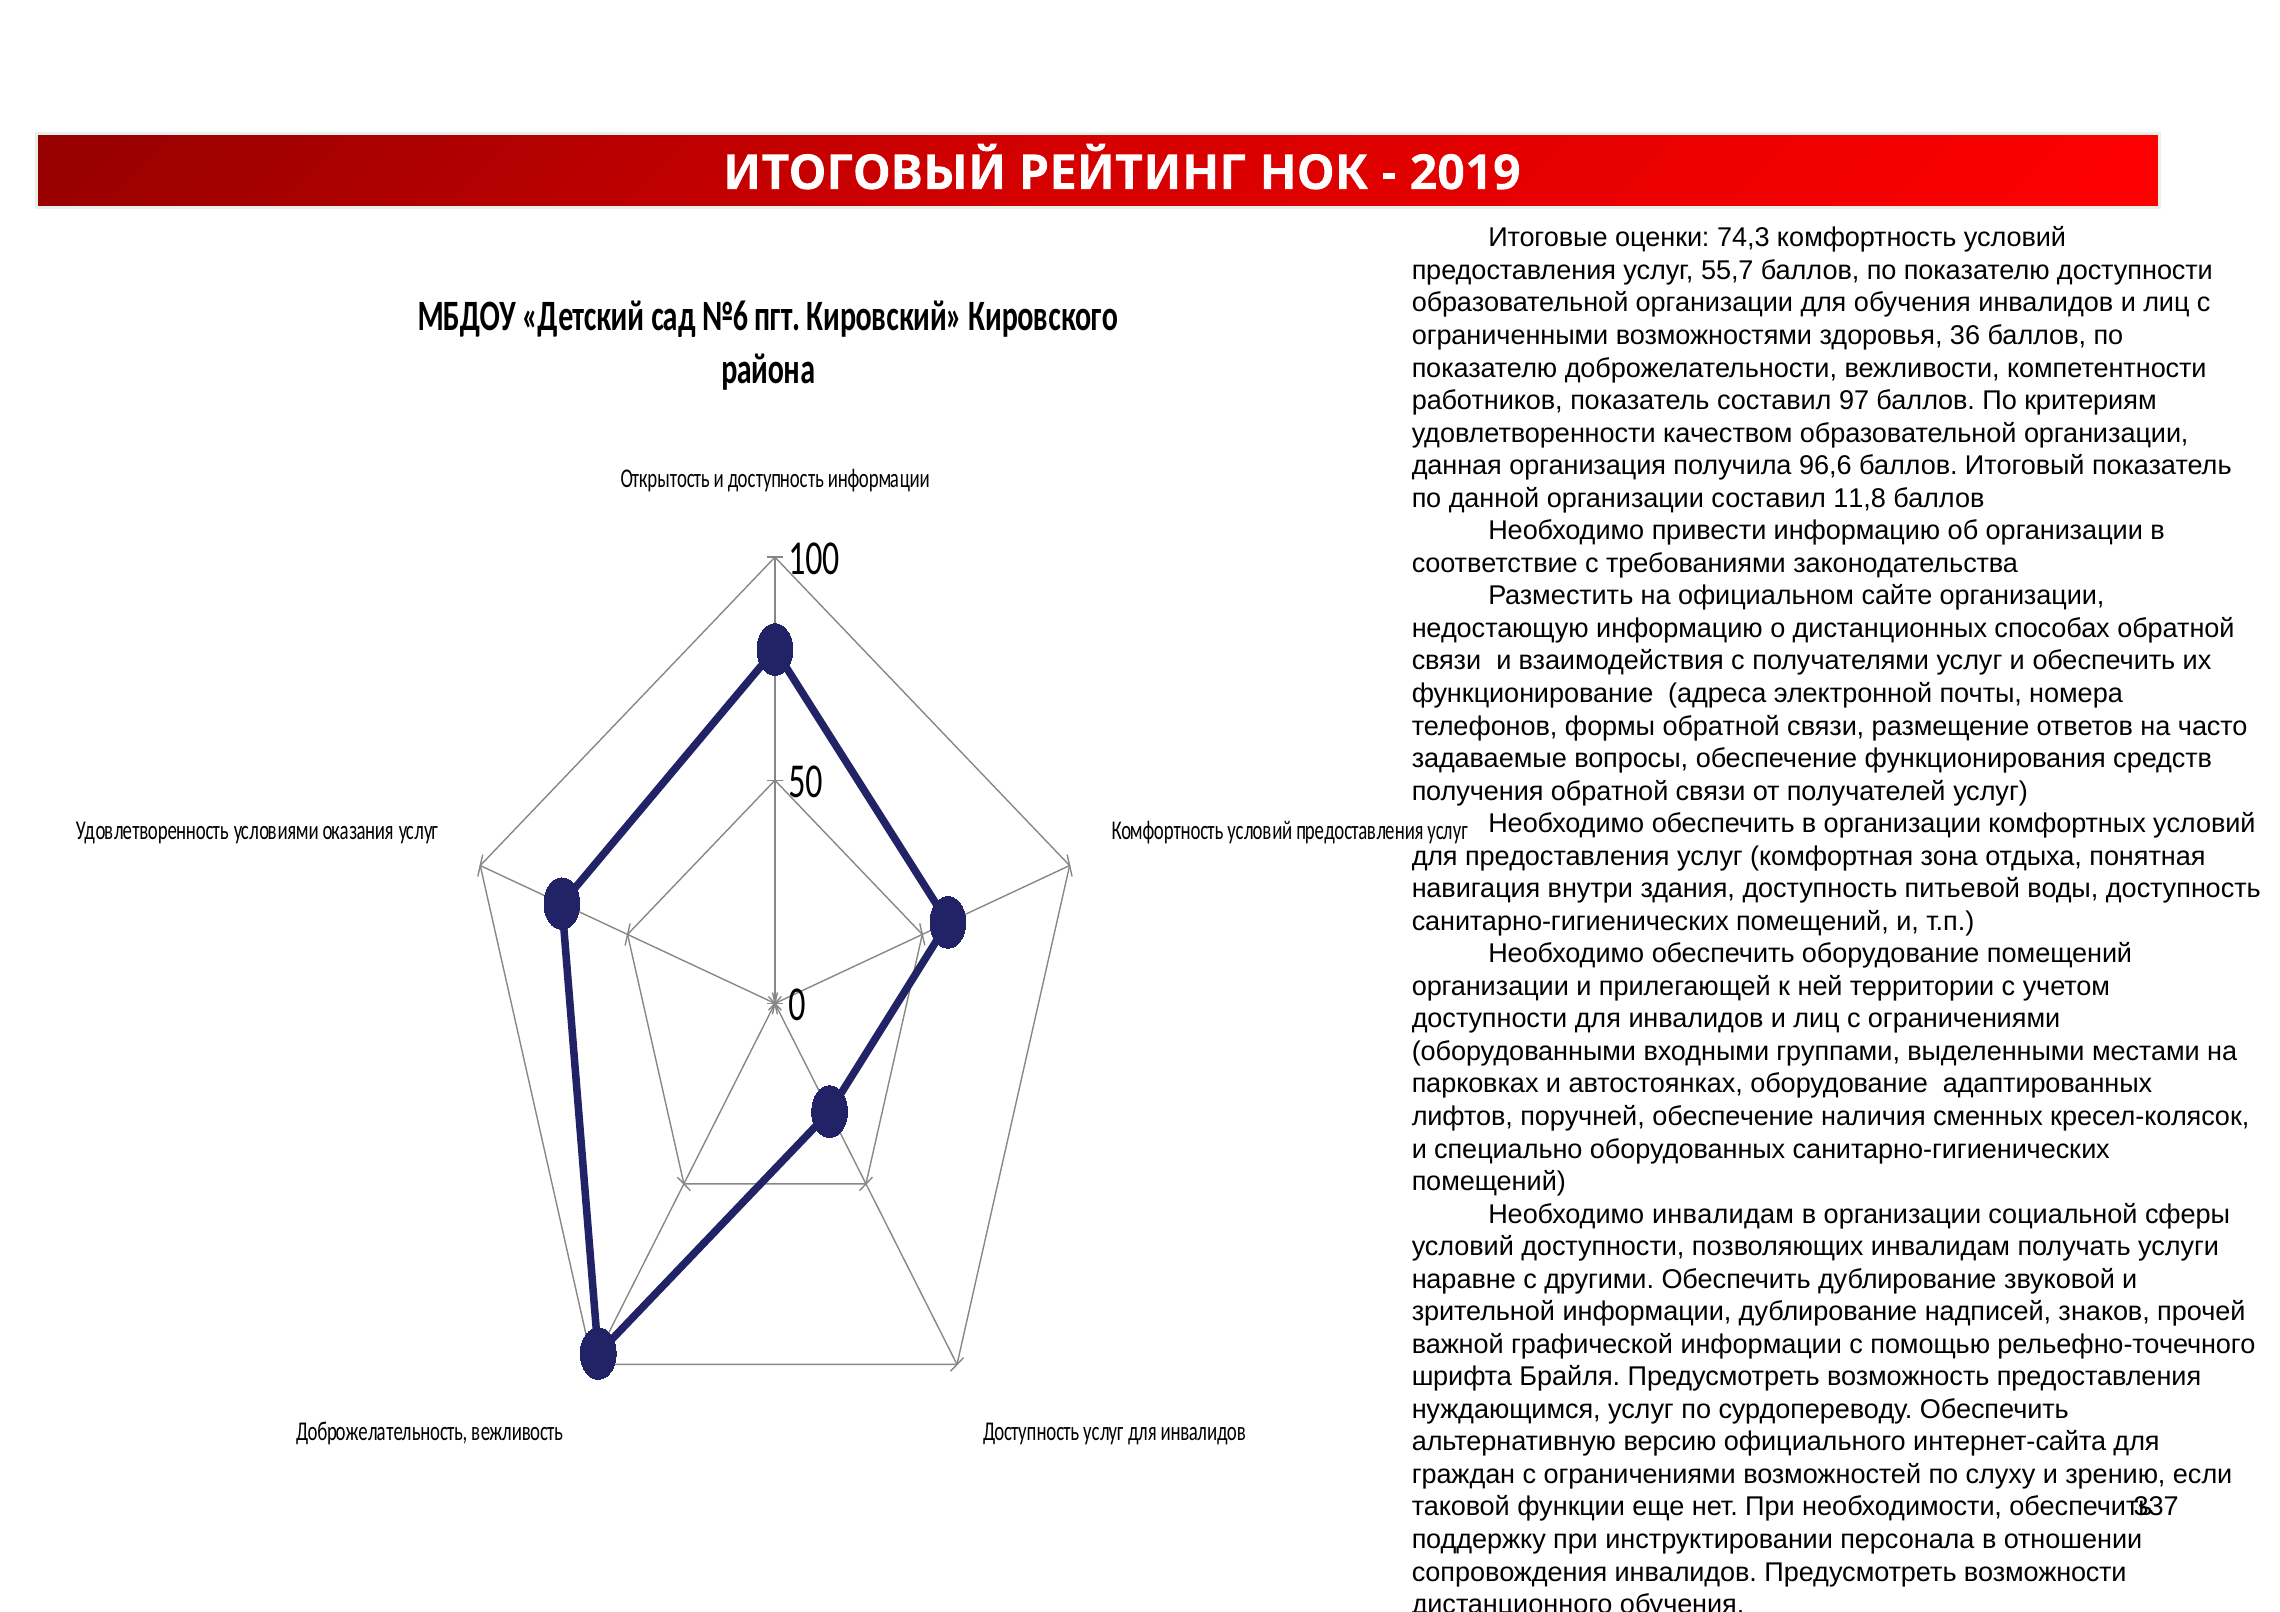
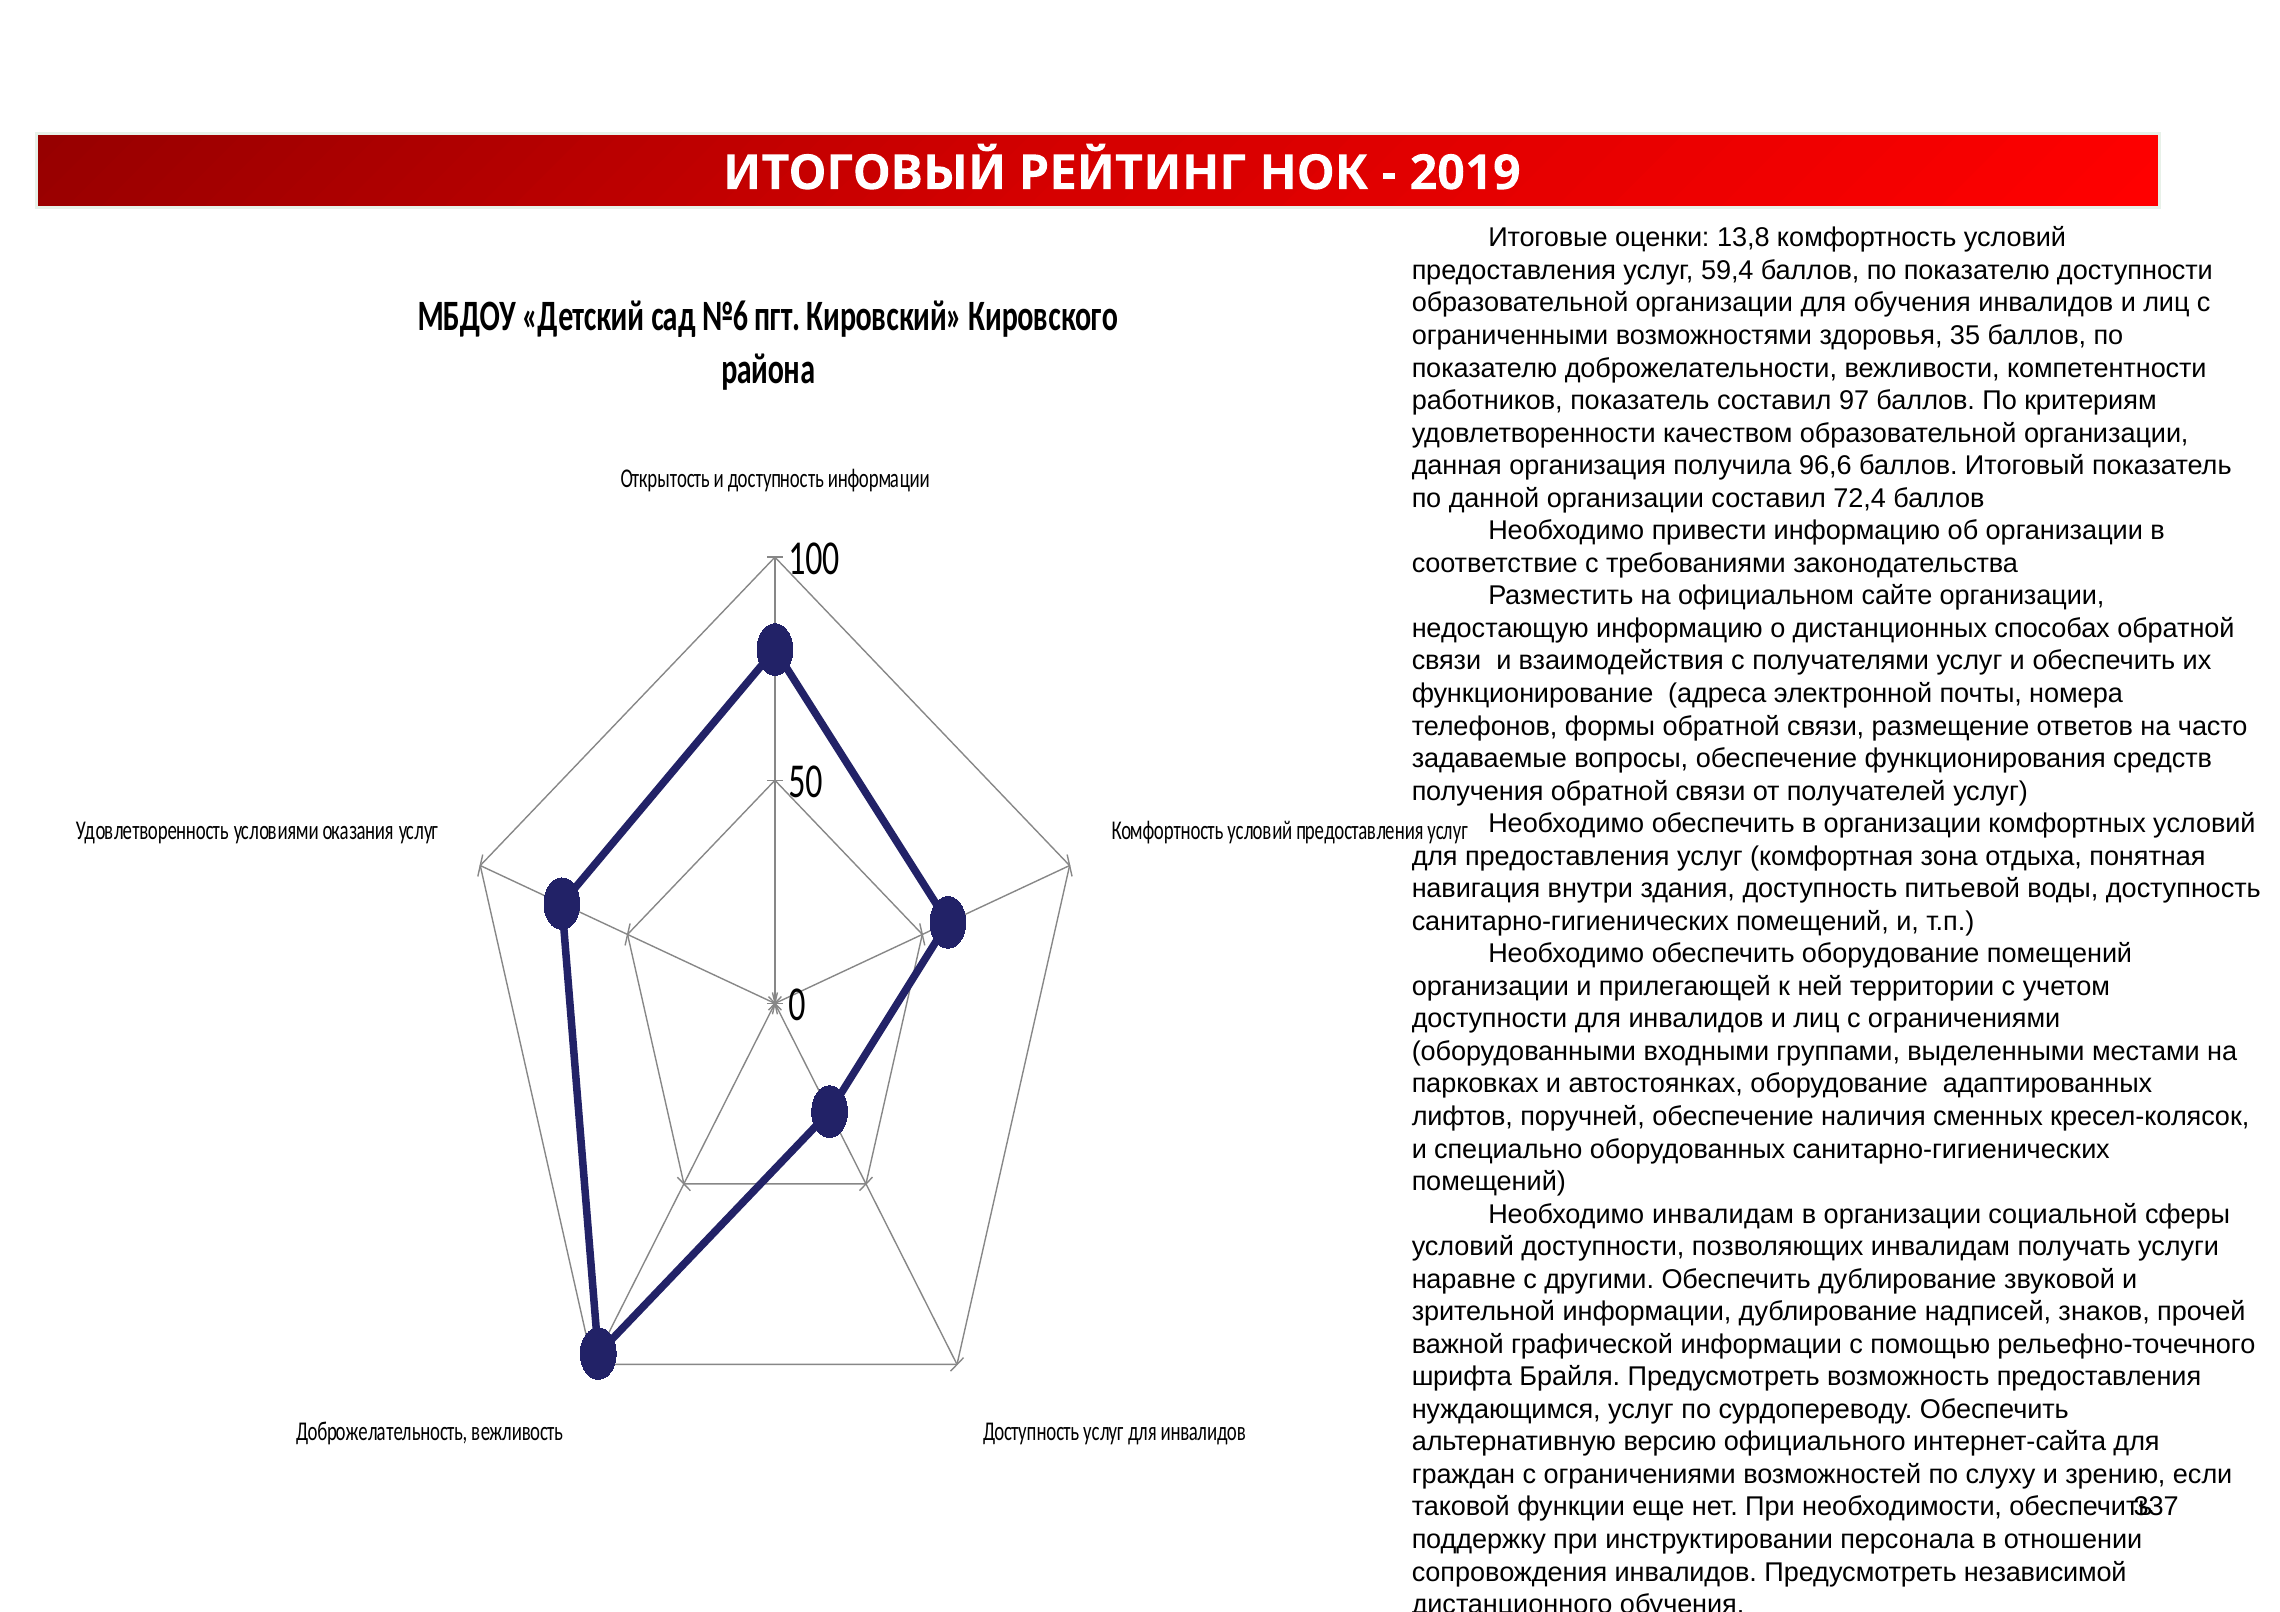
74,3: 74,3 -> 13,8
55,7: 55,7 -> 59,4
36: 36 -> 35
11,8: 11,8 -> 72,4
возможности: возможности -> независимой
